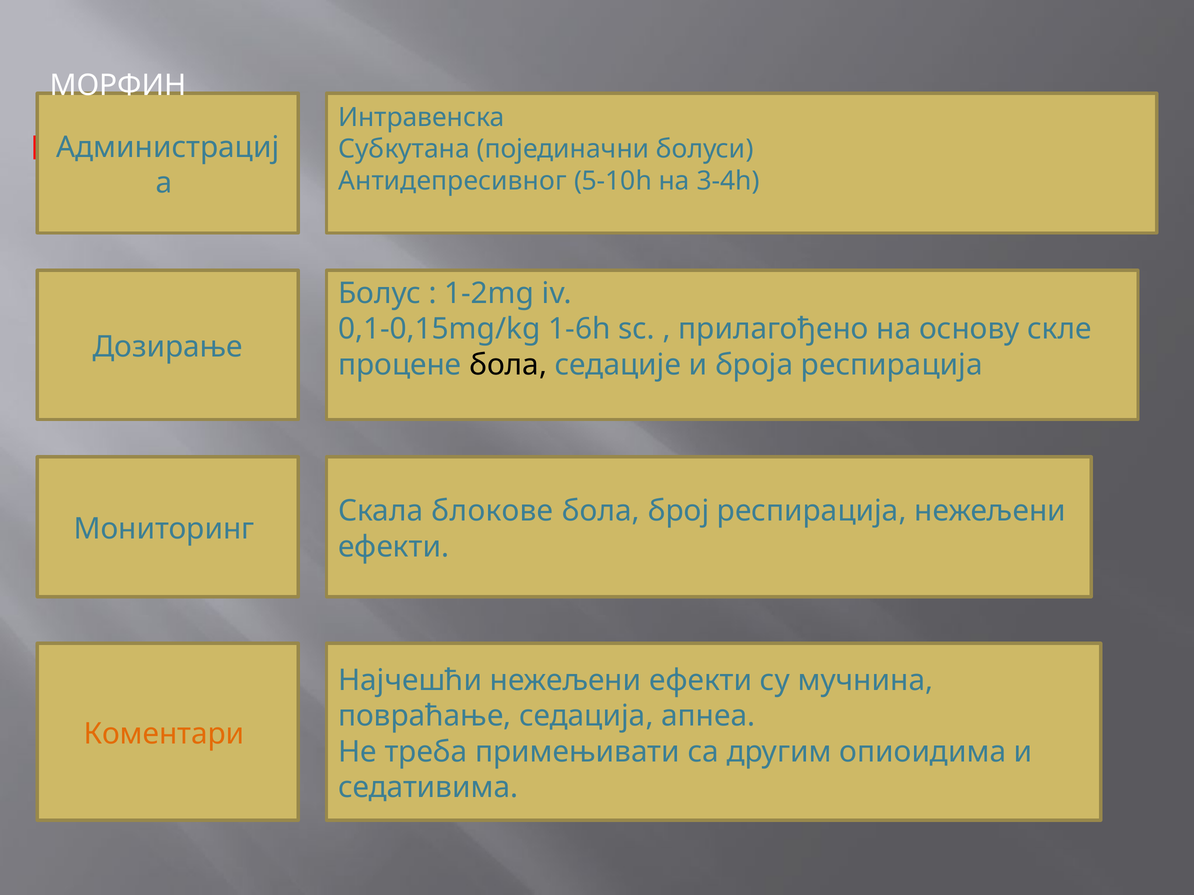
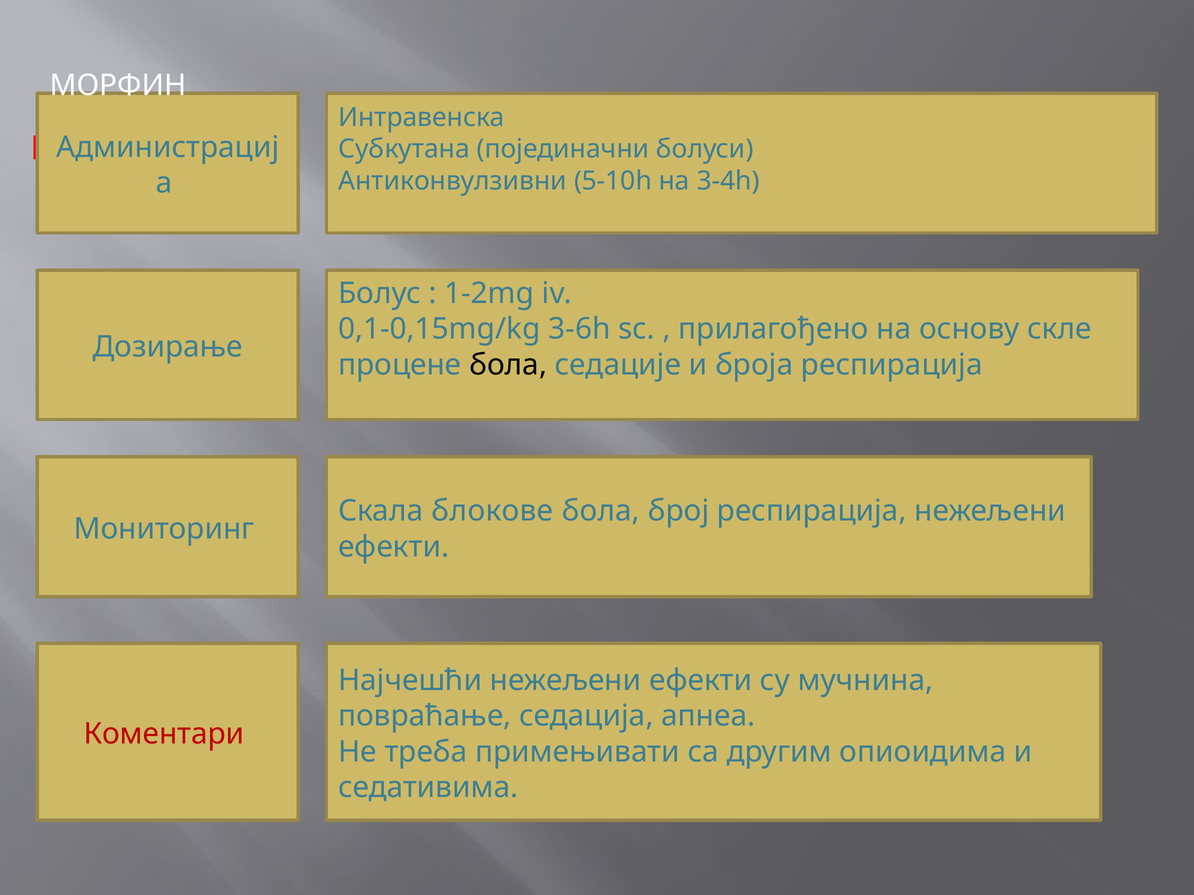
Антидепресивног: Антидепресивног -> Антиконвулзивни
1-6h: 1-6h -> 3-6h
Коментари colour: orange -> red
